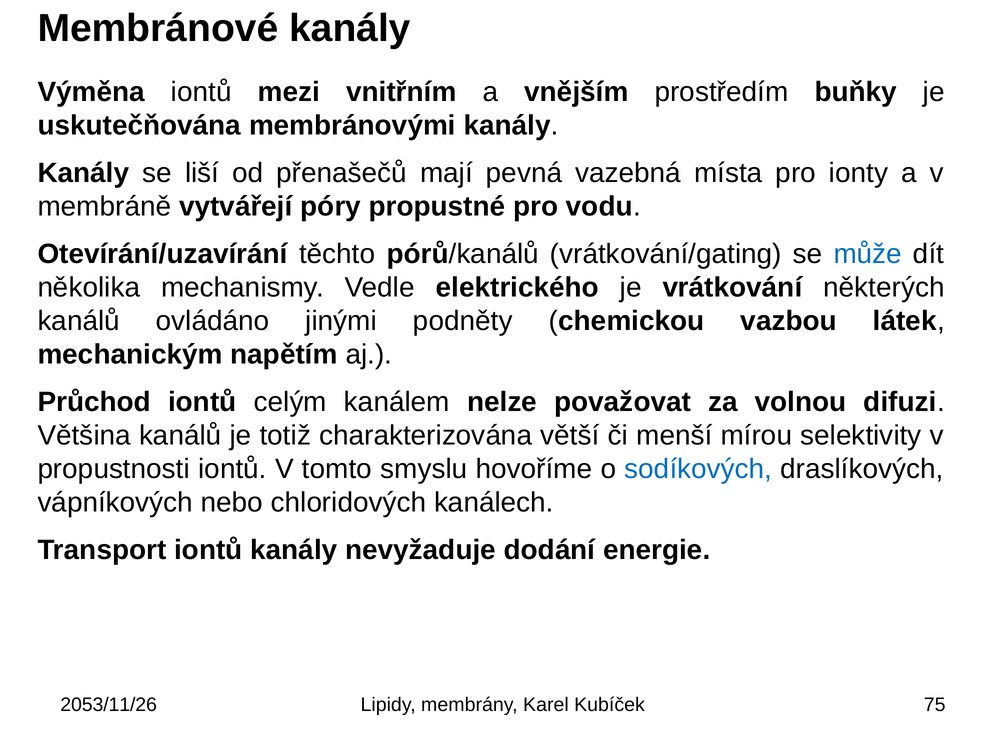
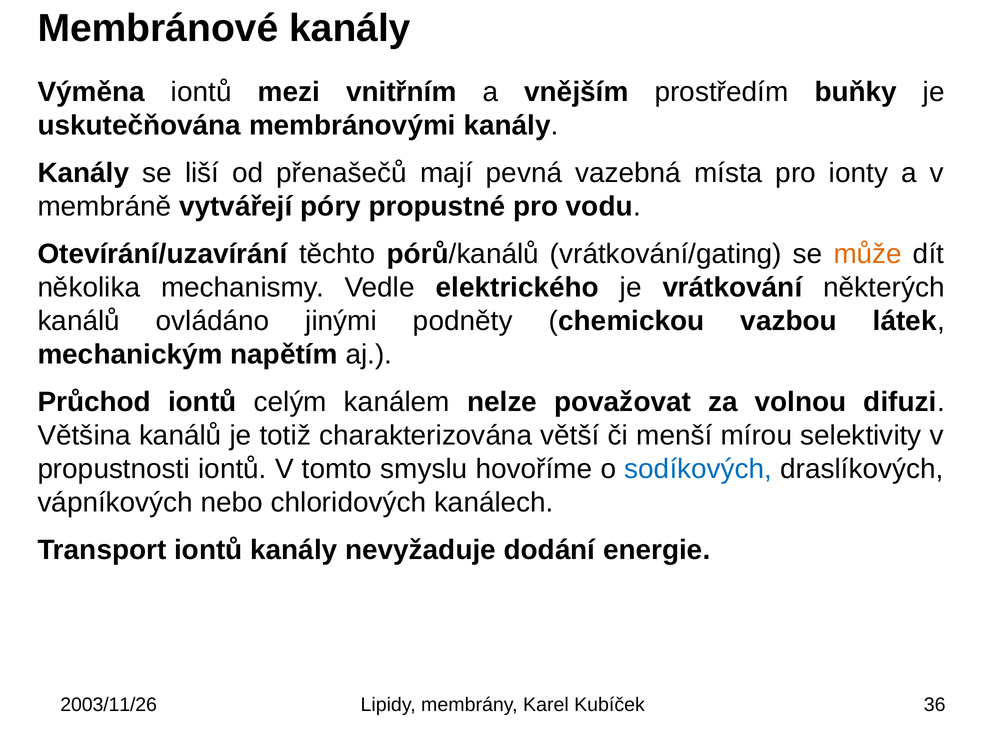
může colour: blue -> orange
2053/11/26: 2053/11/26 -> 2003/11/26
75: 75 -> 36
